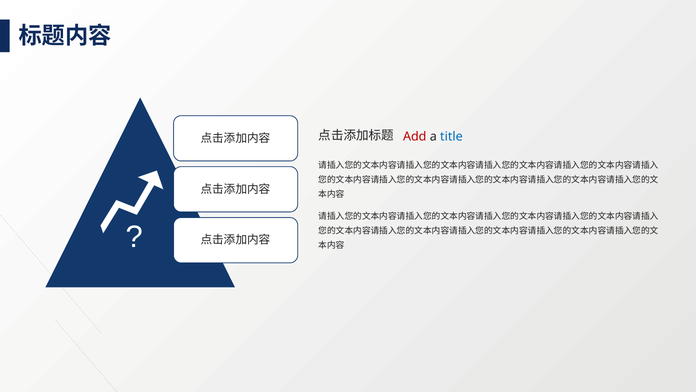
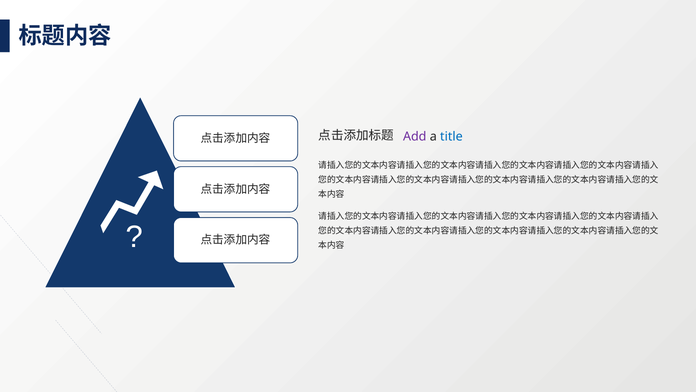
Add colour: red -> purple
